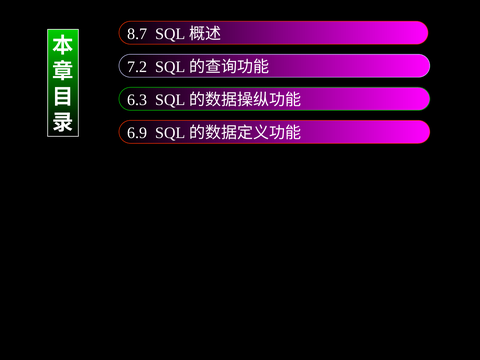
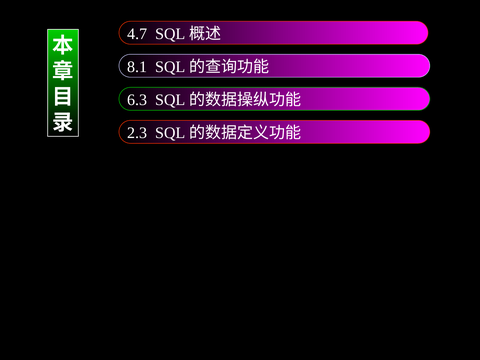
8.7: 8.7 -> 4.7
7.2: 7.2 -> 8.1
6.9: 6.9 -> 2.3
